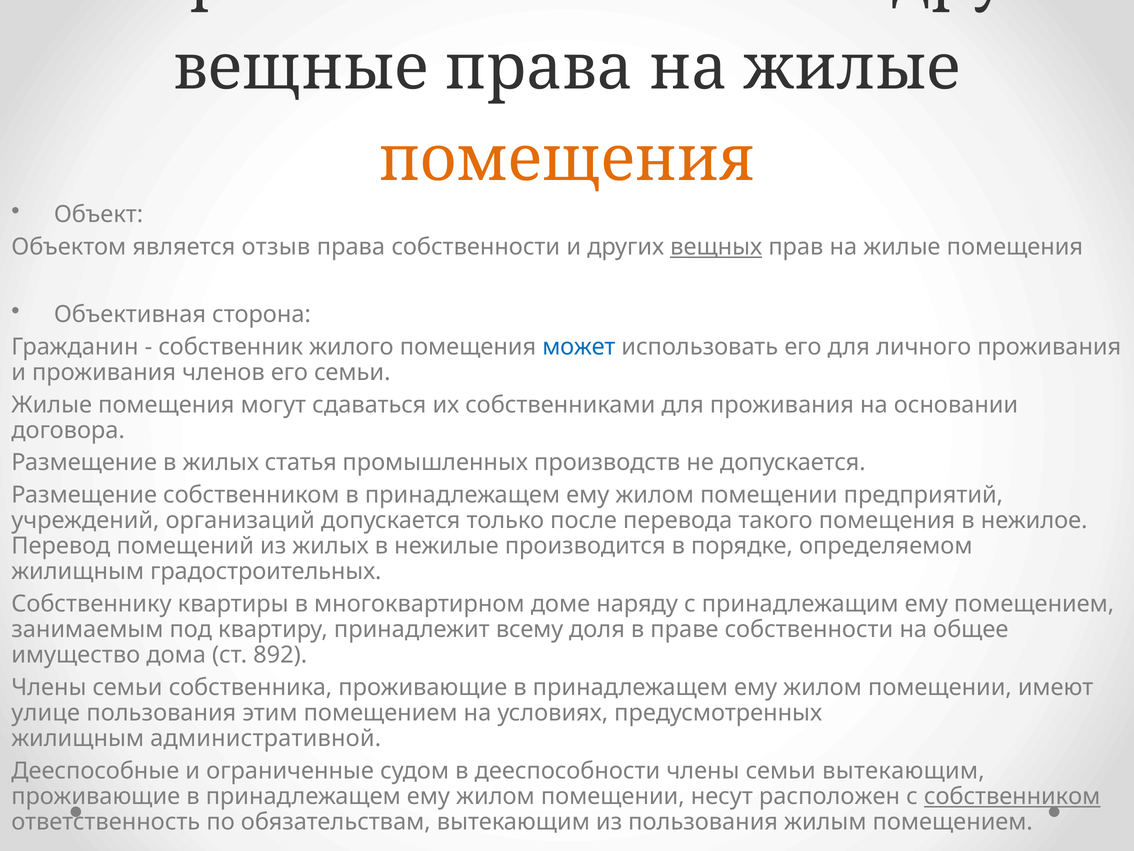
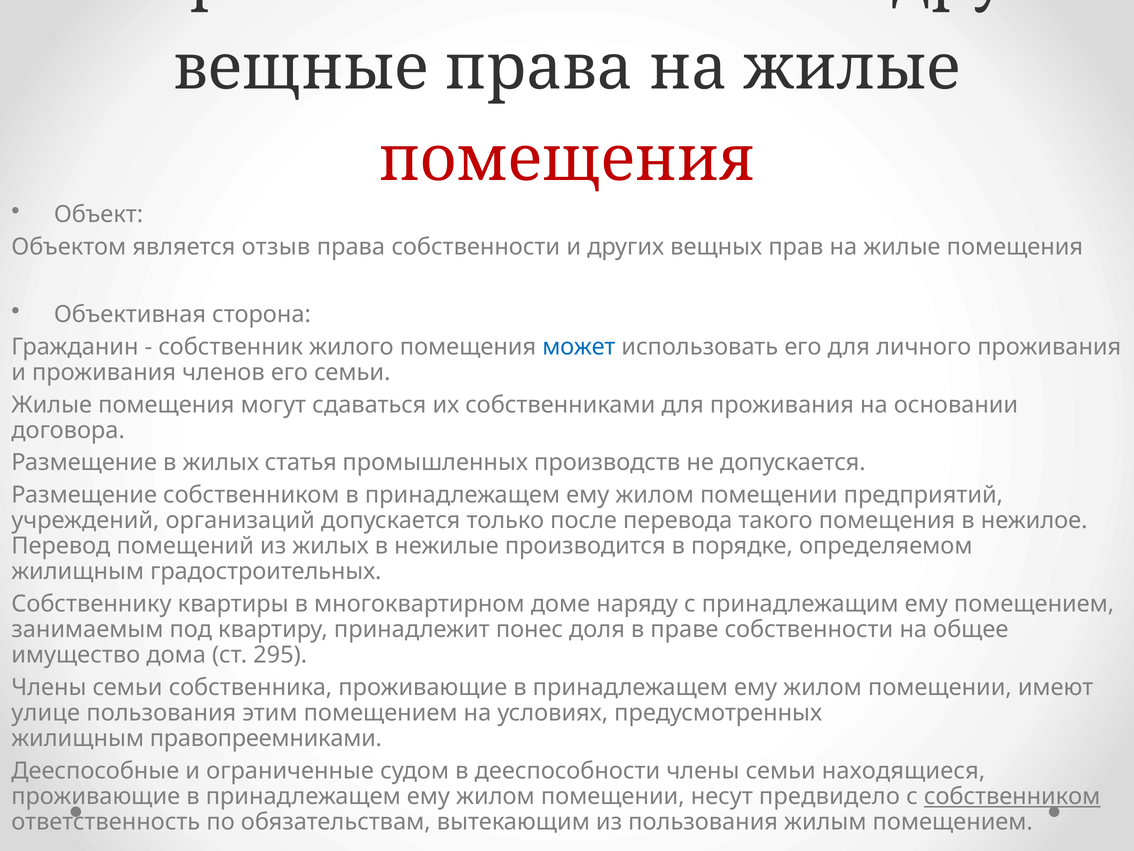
помещения at (567, 159) colour: orange -> red
вещных underline: present -> none
всему: всему -> понес
892: 892 -> 295
административной: административной -> правопреемниками
семьи вытекающим: вытекающим -> находящиеся
расположен: расположен -> предвидело
